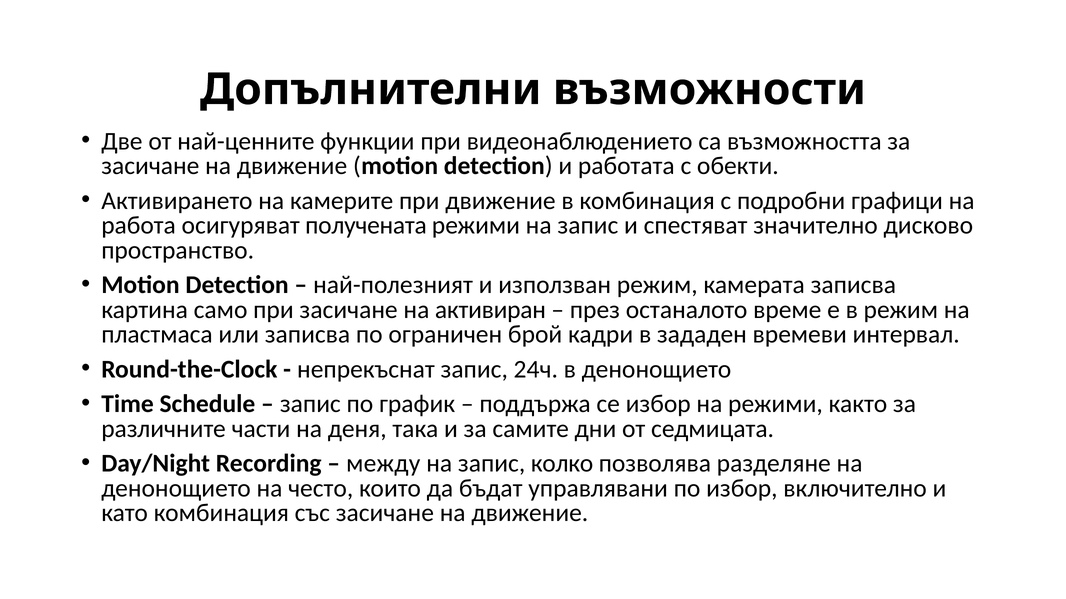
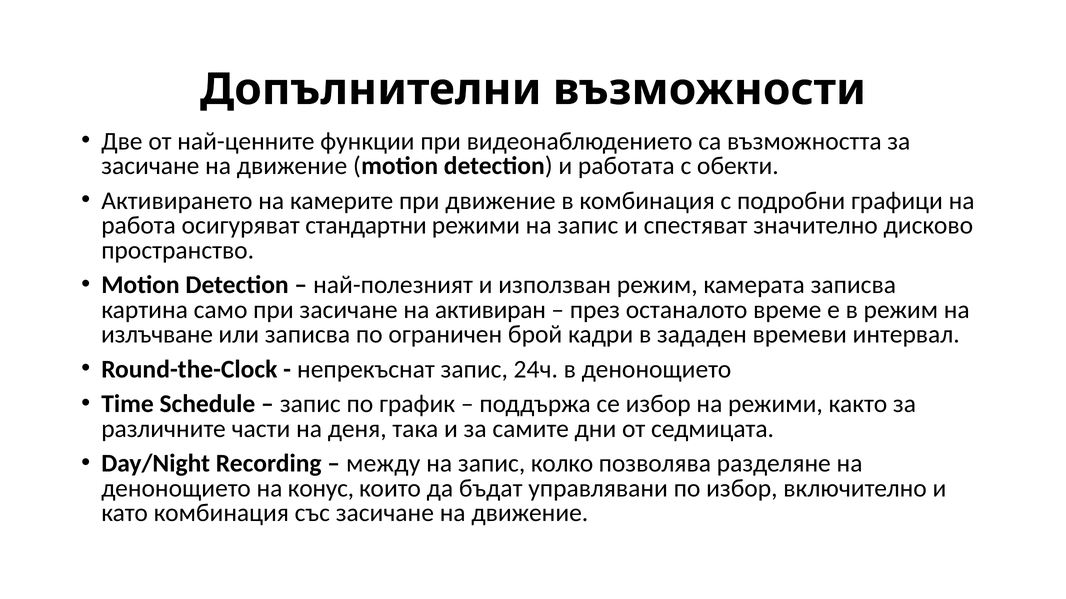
получената: получената -> стандартни
пластмаса: пластмаса -> излъчване
често: често -> конус
